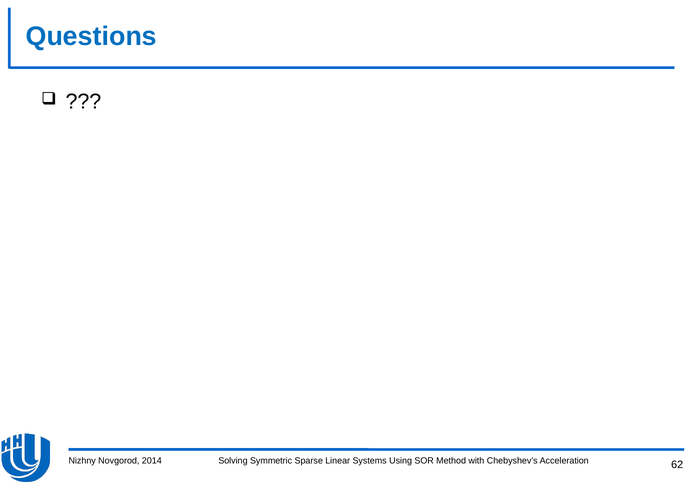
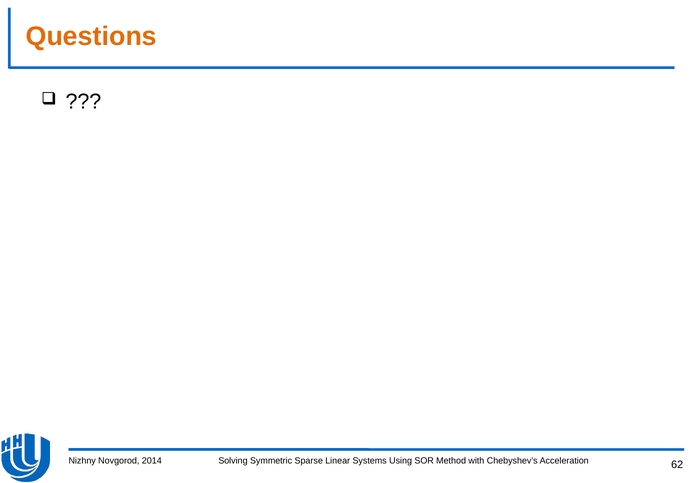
Questions colour: blue -> orange
